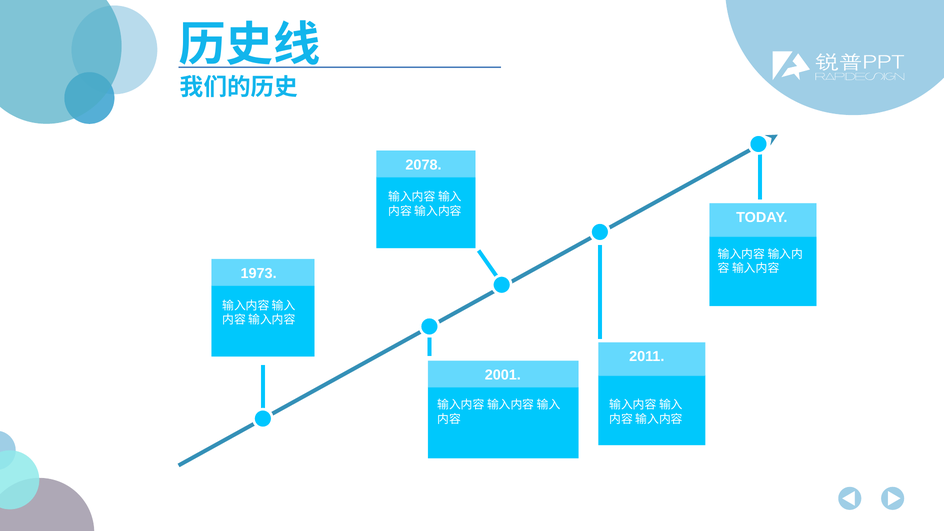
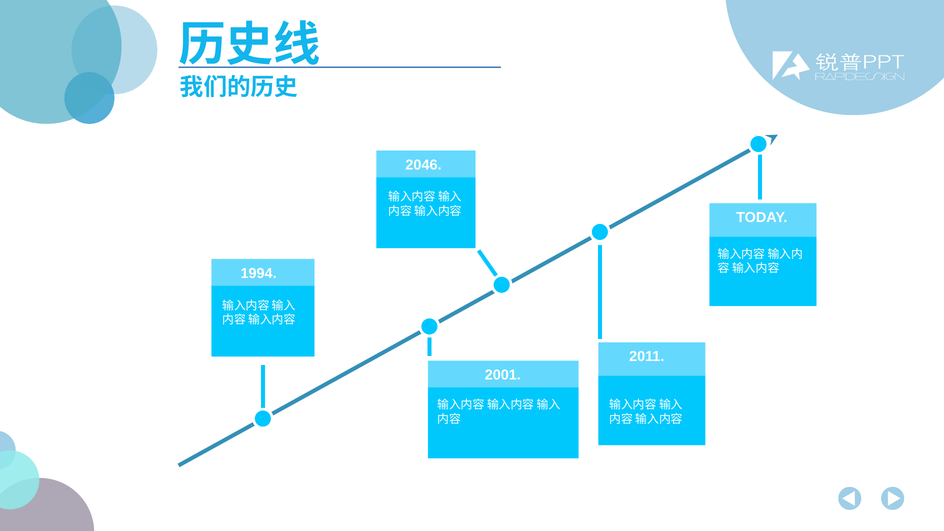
2078: 2078 -> 2046
1973: 1973 -> 1994
